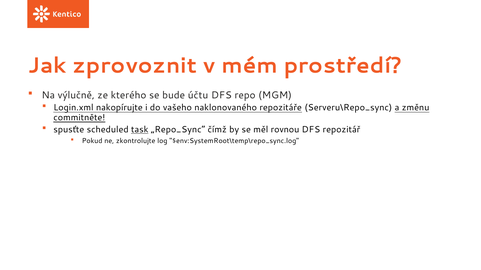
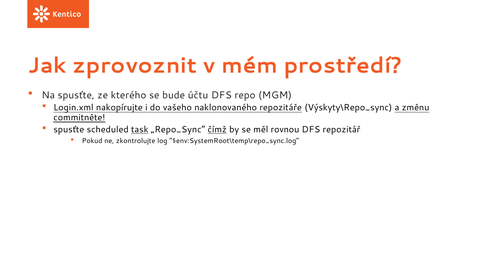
Na výlučně: výlučně -> spusťte
Serveru\Repo_sync: Serveru\Repo_sync -> Výskyty\Repo_sync
čímž underline: none -> present
